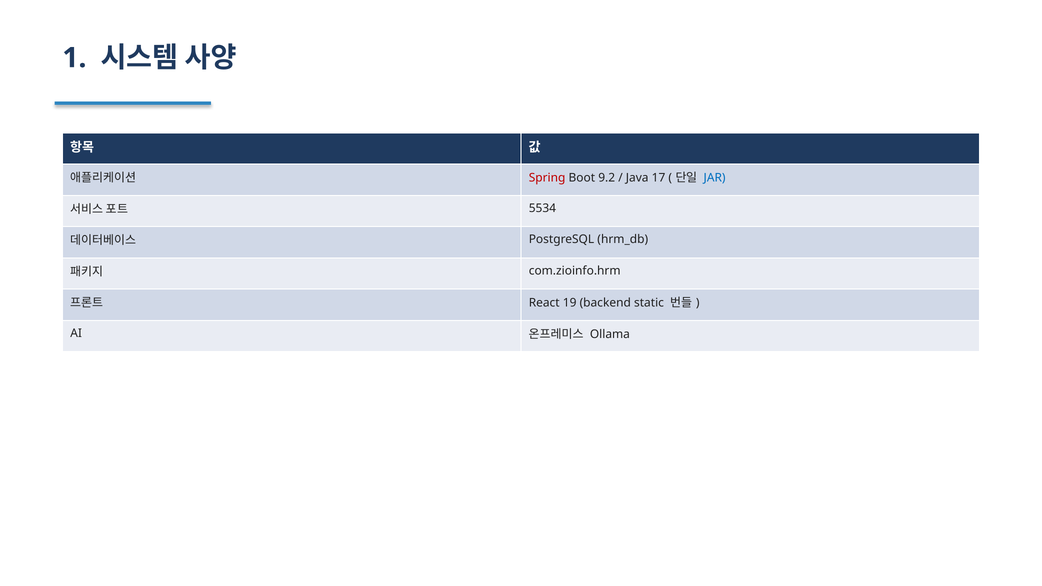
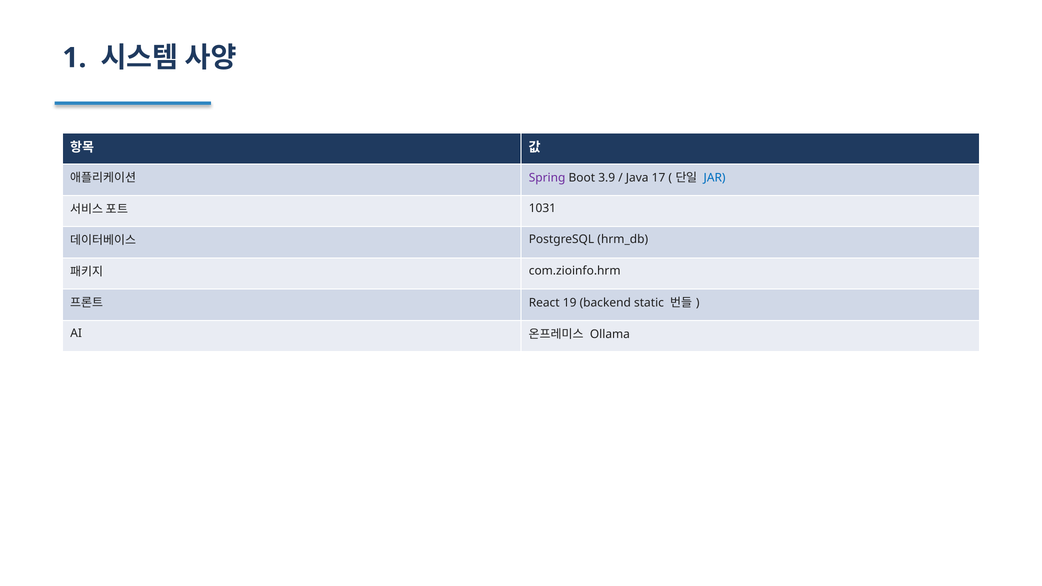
Spring colour: red -> purple
9.2: 9.2 -> 3.9
5534: 5534 -> 1031
